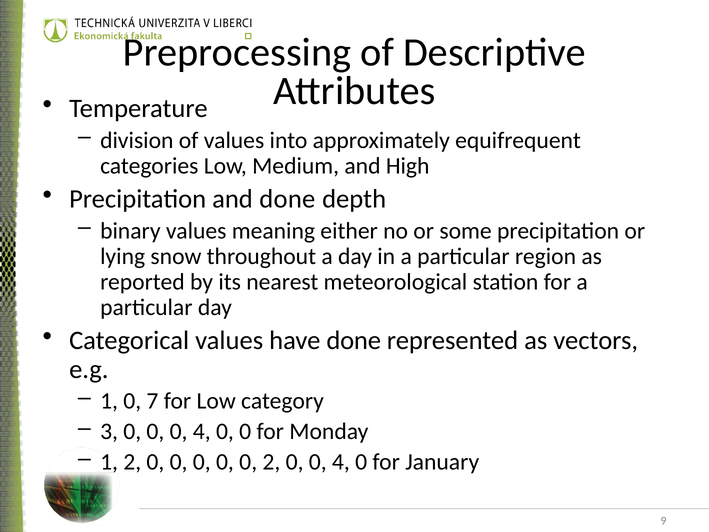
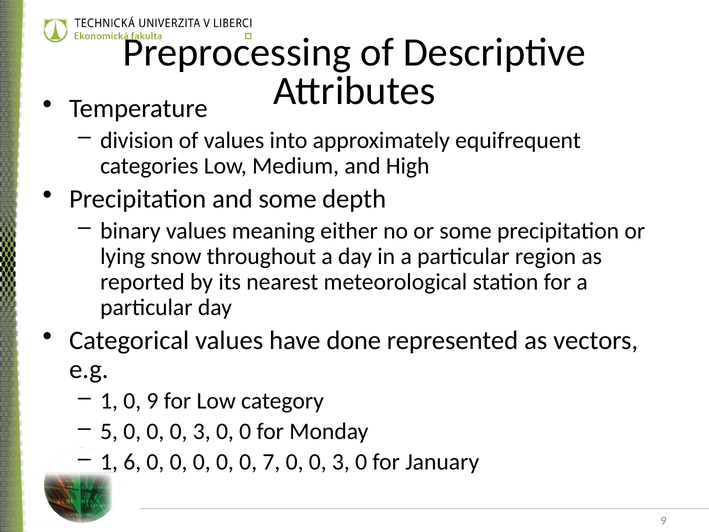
and done: done -> some
0 7: 7 -> 9
3: 3 -> 5
0 0 0 4: 4 -> 3
1 2: 2 -> 6
0 2: 2 -> 7
4 at (341, 462): 4 -> 3
